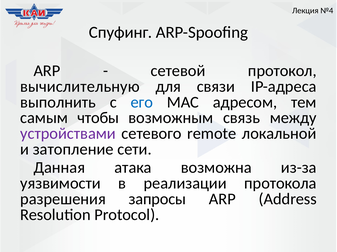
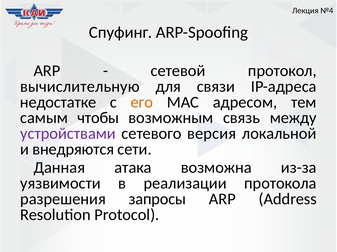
выполнить: выполнить -> недостатке
его colour: blue -> orange
remote: remote -> версия
затопление: затопление -> внедряются
